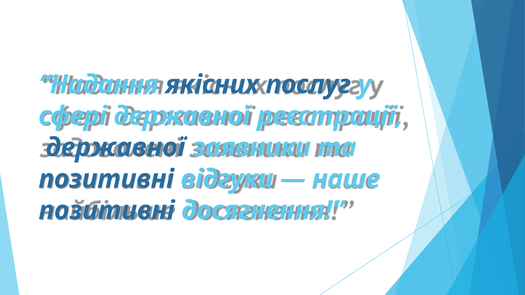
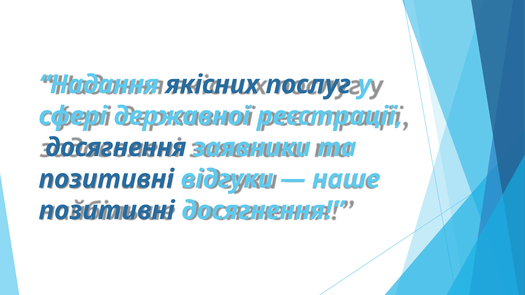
державної at (116, 148): державної -> досягнення
